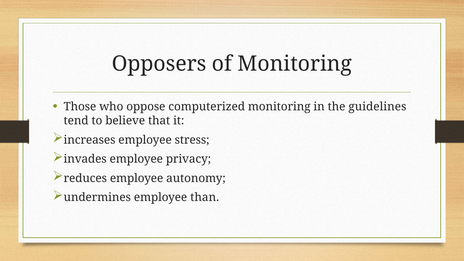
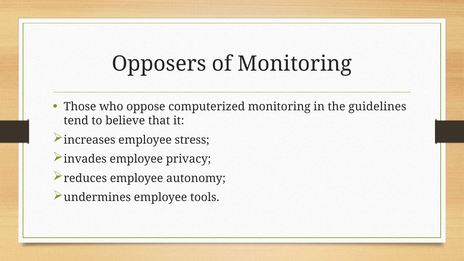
than: than -> tools
